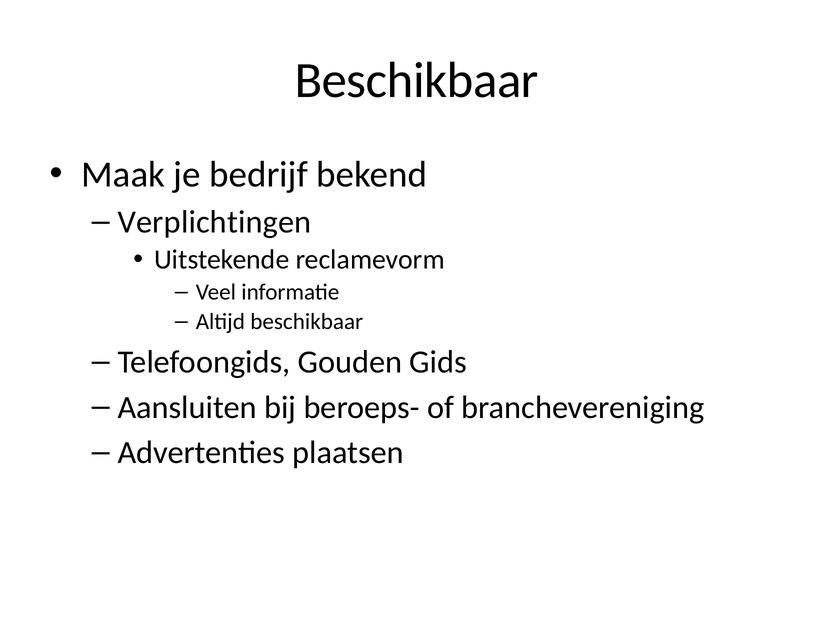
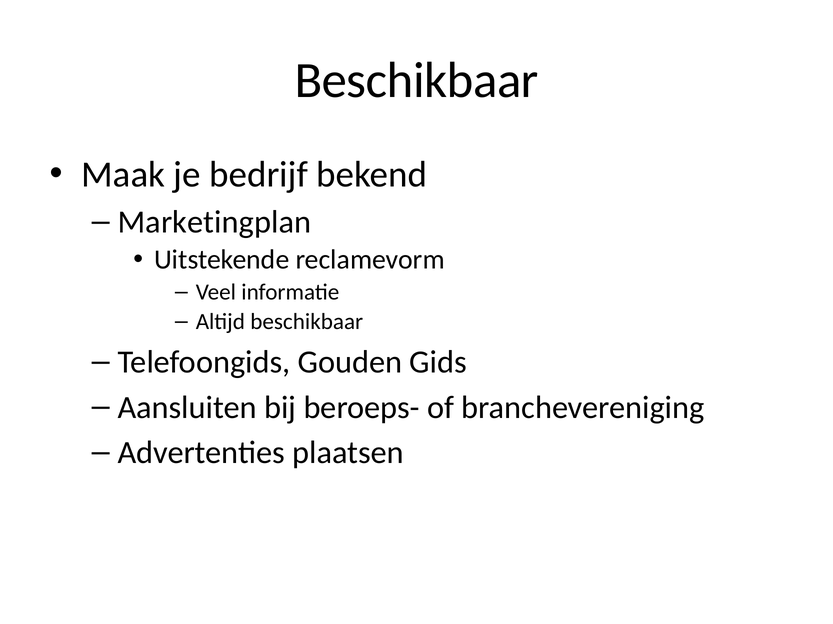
Verplichtingen: Verplichtingen -> Marketingplan
